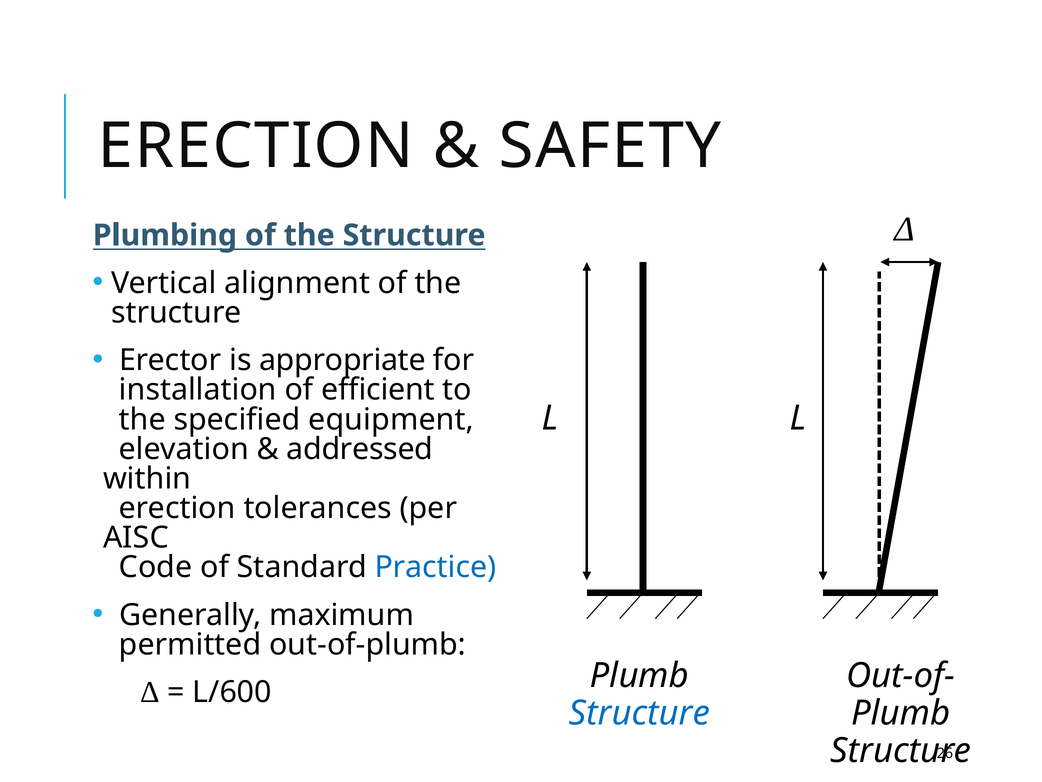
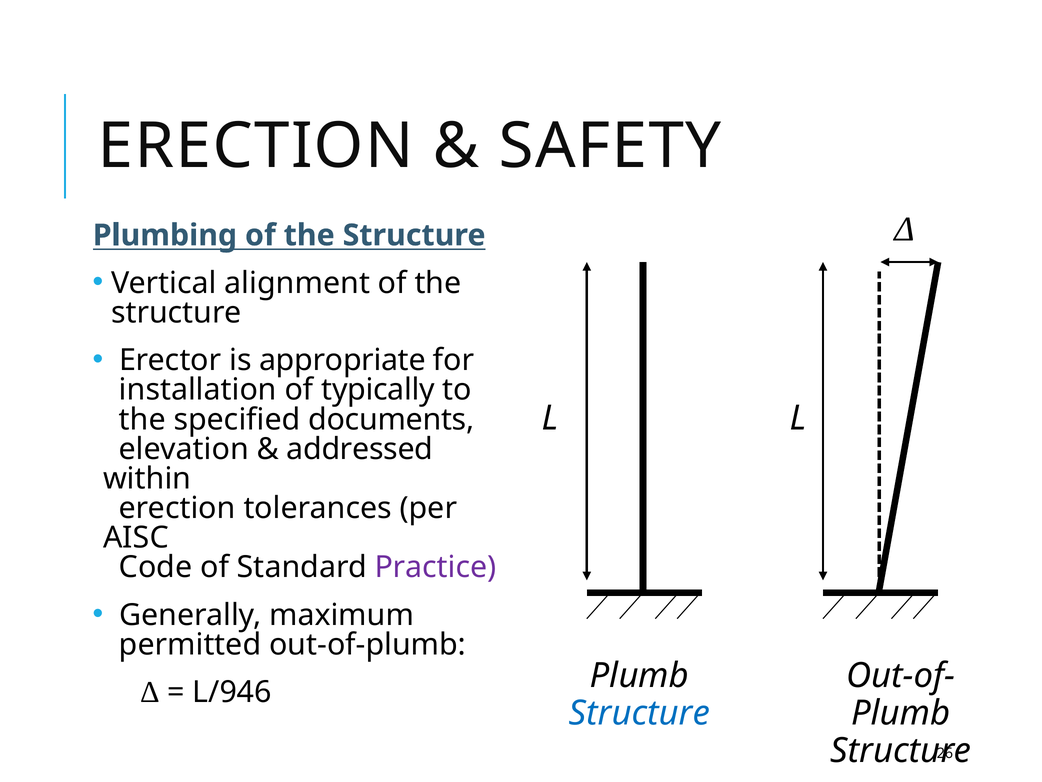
efficient: efficient -> typically
equipment: equipment -> documents
Practice colour: blue -> purple
L/600: L/600 -> L/946
